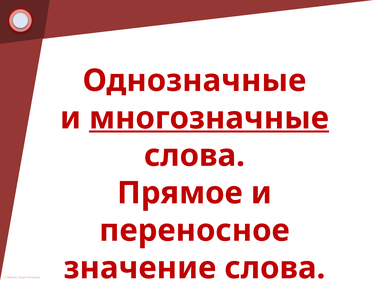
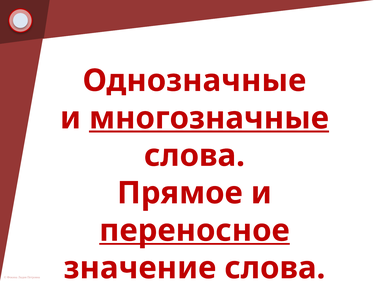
переносное underline: none -> present
